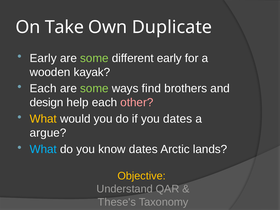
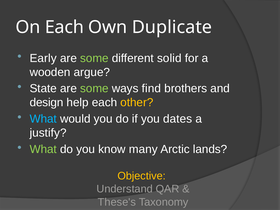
On Take: Take -> Each
different early: early -> solid
kayak: kayak -> argue
Each at (43, 89): Each -> State
other colour: pink -> yellow
What at (43, 119) colour: yellow -> light blue
argue: argue -> justify
What at (43, 149) colour: light blue -> light green
know dates: dates -> many
